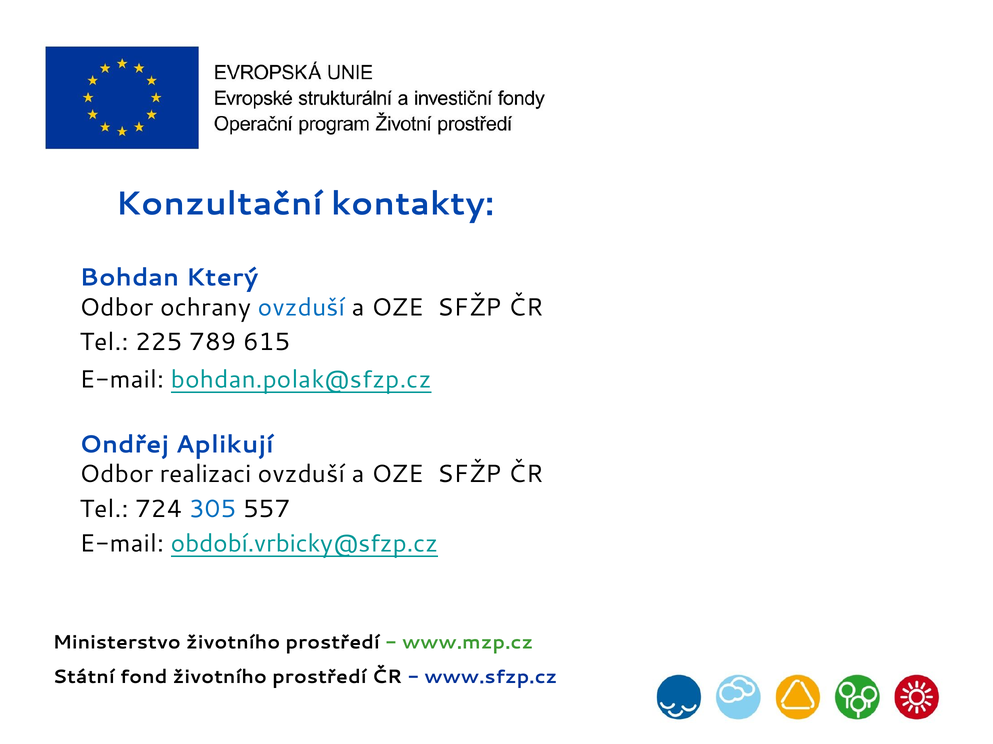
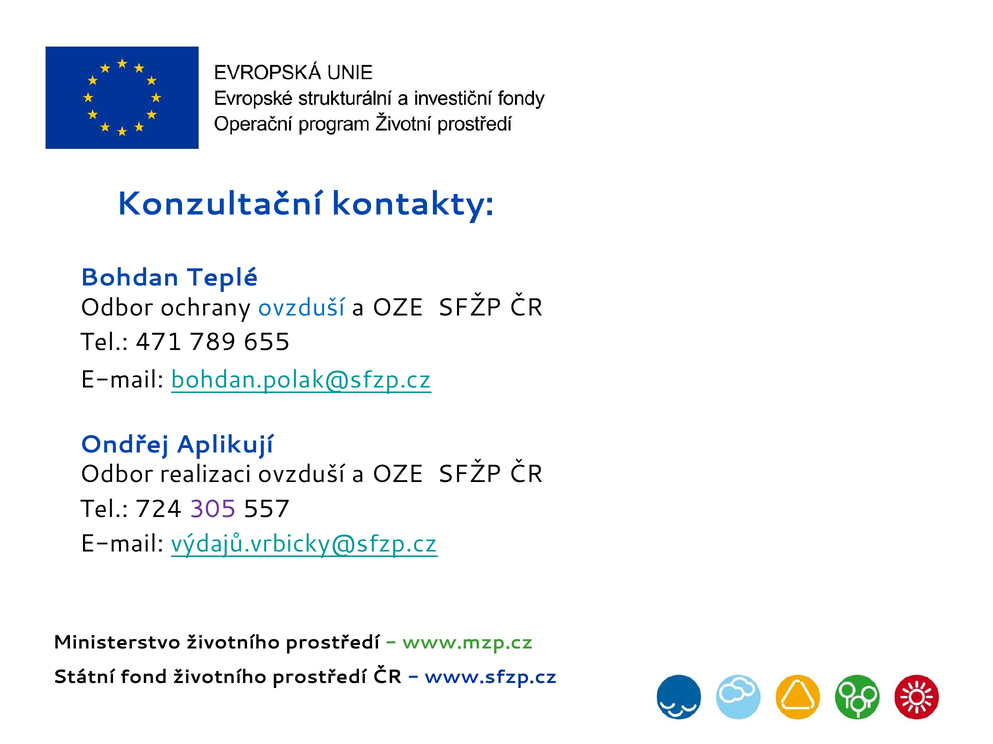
Který: Který -> Teplé
225: 225 -> 471
615: 615 -> 655
305 colour: blue -> purple
období.vrbicky@sfzp.cz: období.vrbicky@sfzp.cz -> výdajů.vrbicky@sfzp.cz
